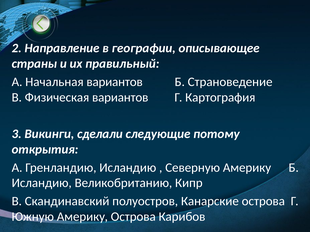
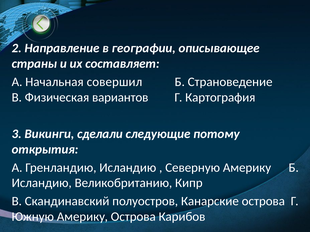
правильный: правильный -> составляет
Начальная вариантов: вариантов -> совершил
